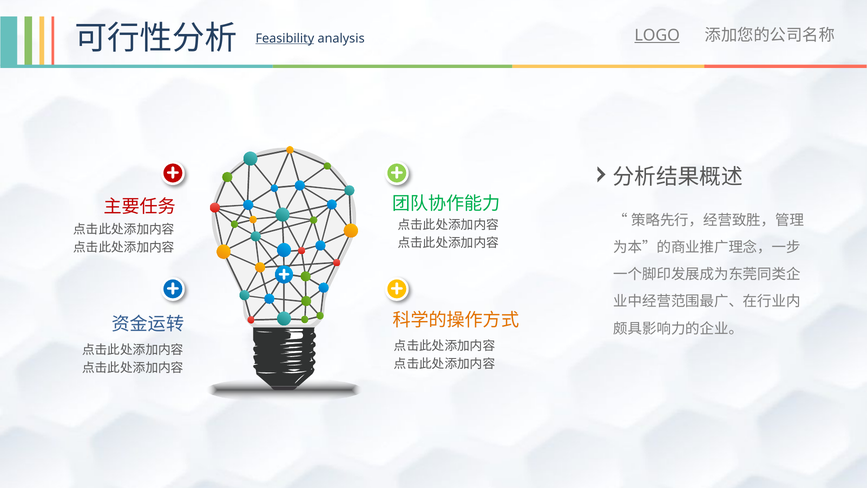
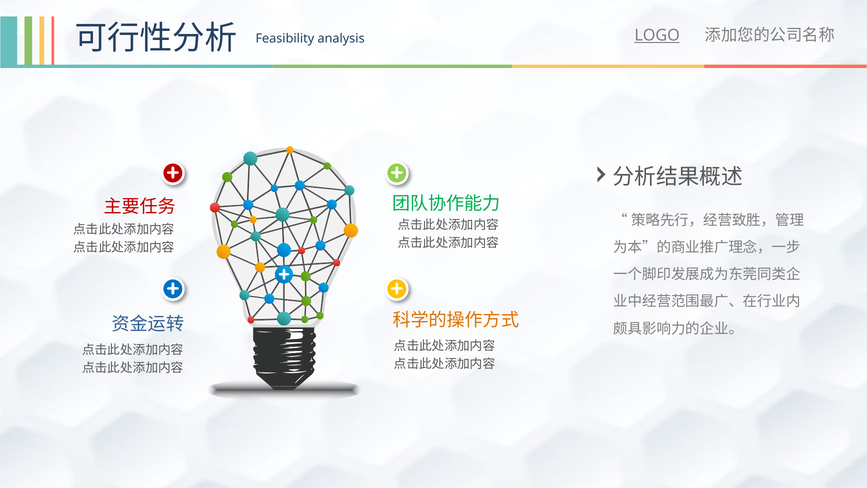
Feasibility underline: present -> none
